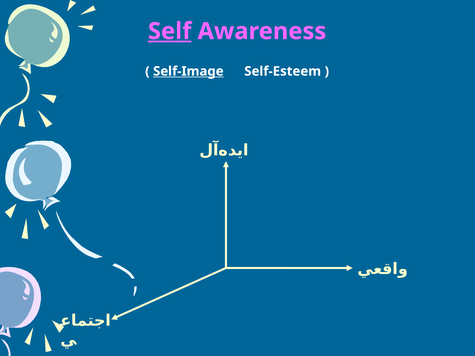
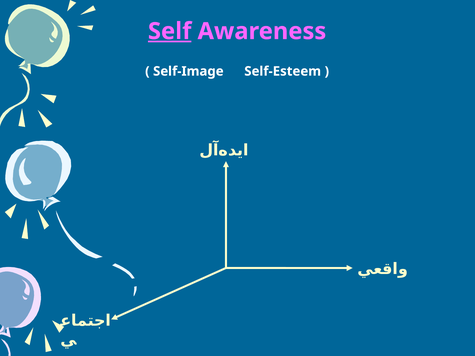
Self-Image underline: present -> none
